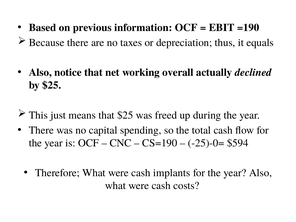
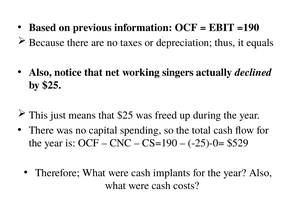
overall: overall -> singers
$594: $594 -> $529
